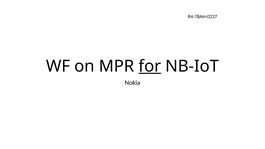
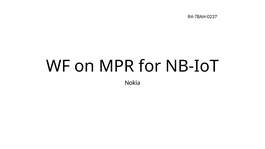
for underline: present -> none
